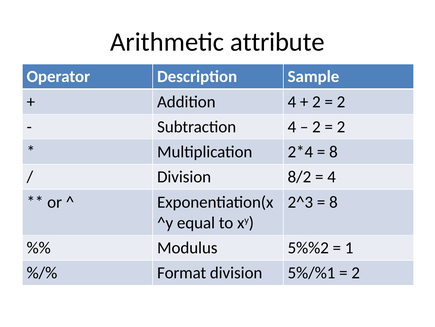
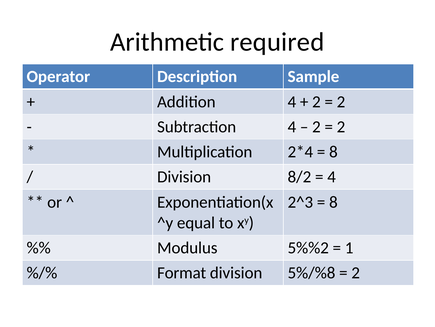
attribute: attribute -> required
5%/%1: 5%/%1 -> 5%/%8
